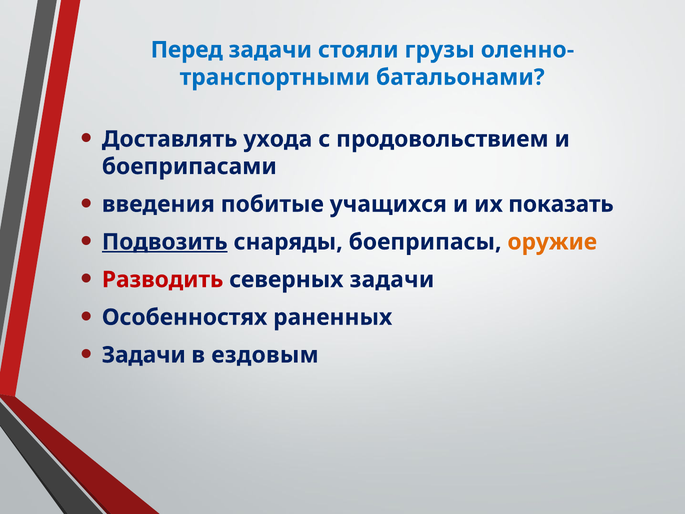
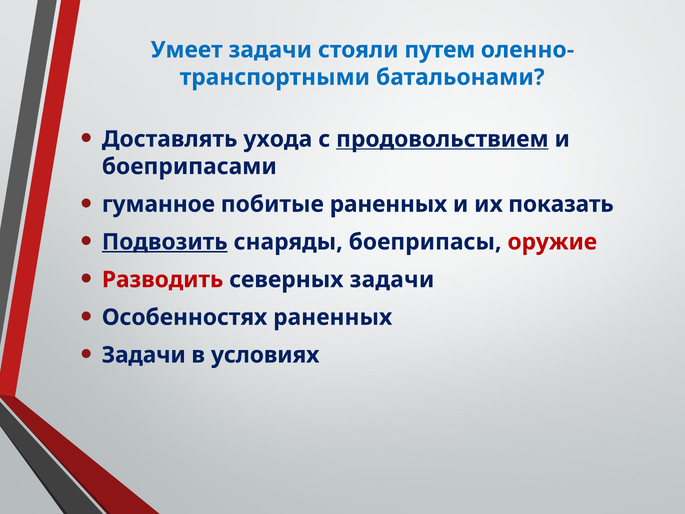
Перед: Перед -> Умеет
грузы: грузы -> путем
продовольствием underline: none -> present
введения: введения -> гуманное
побитые учащихся: учащихся -> раненных
оружие colour: orange -> red
ездовым: ездовым -> условиях
